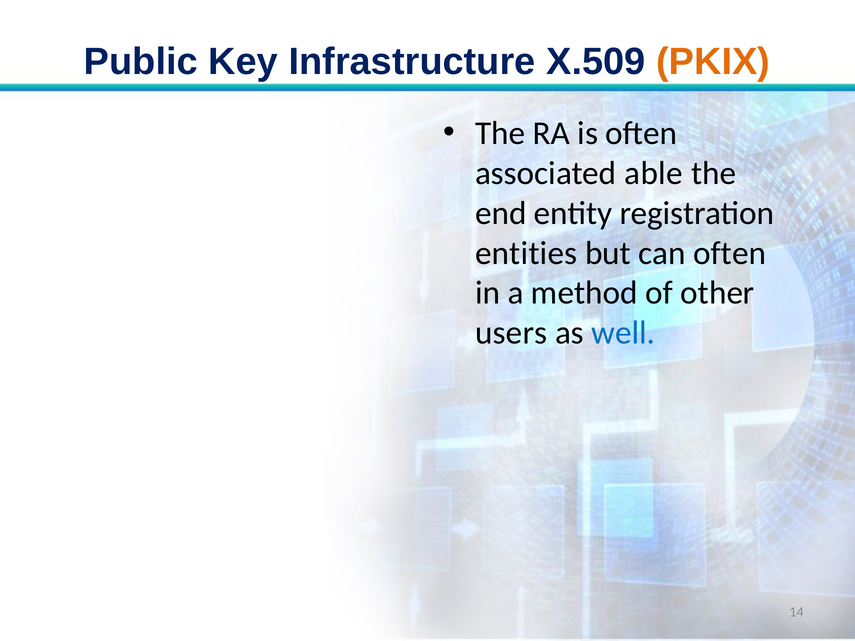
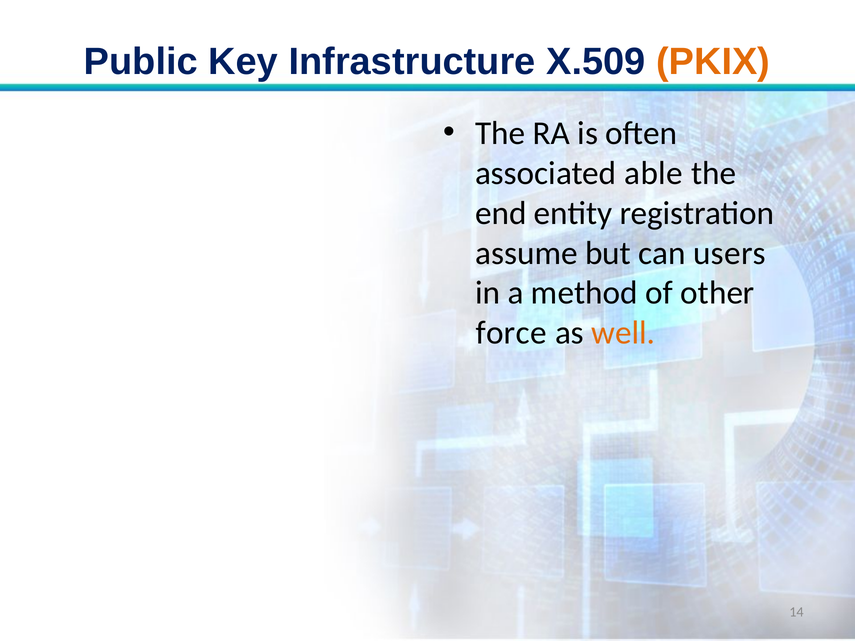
entities: entities -> assume
can often: often -> users
users: users -> force
well colour: blue -> orange
